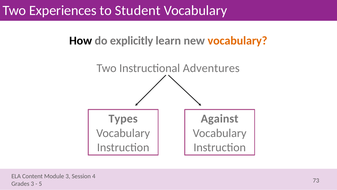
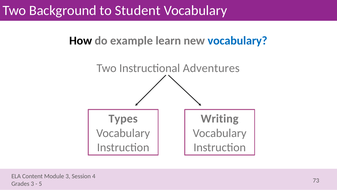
Experiences: Experiences -> Background
explicitly: explicitly -> example
vocabulary at (237, 41) colour: orange -> blue
Against: Against -> Writing
